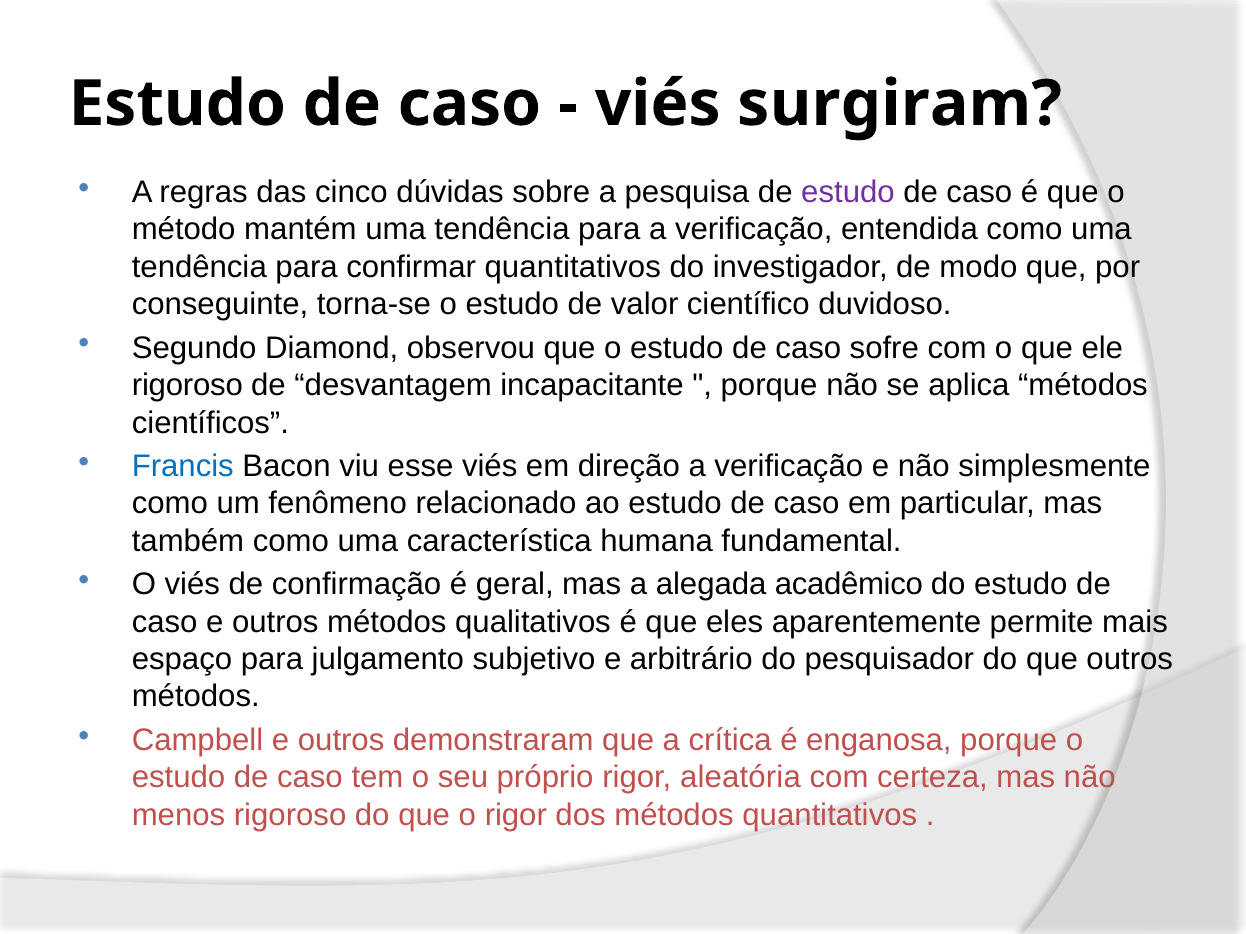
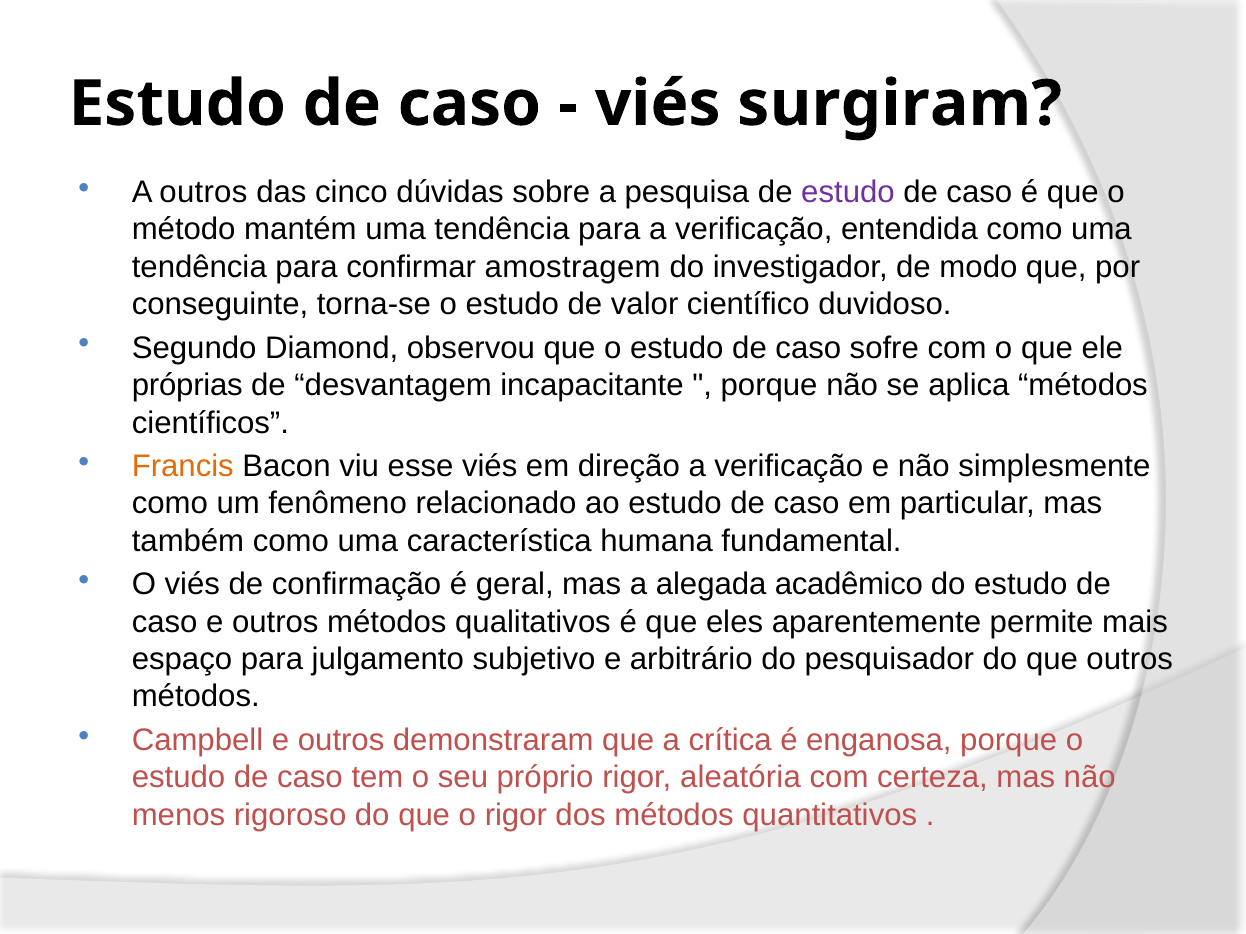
A regras: regras -> outros
confirmar quantitativos: quantitativos -> amostragem
rigoroso at (187, 386): rigoroso -> próprias
Francis colour: blue -> orange
